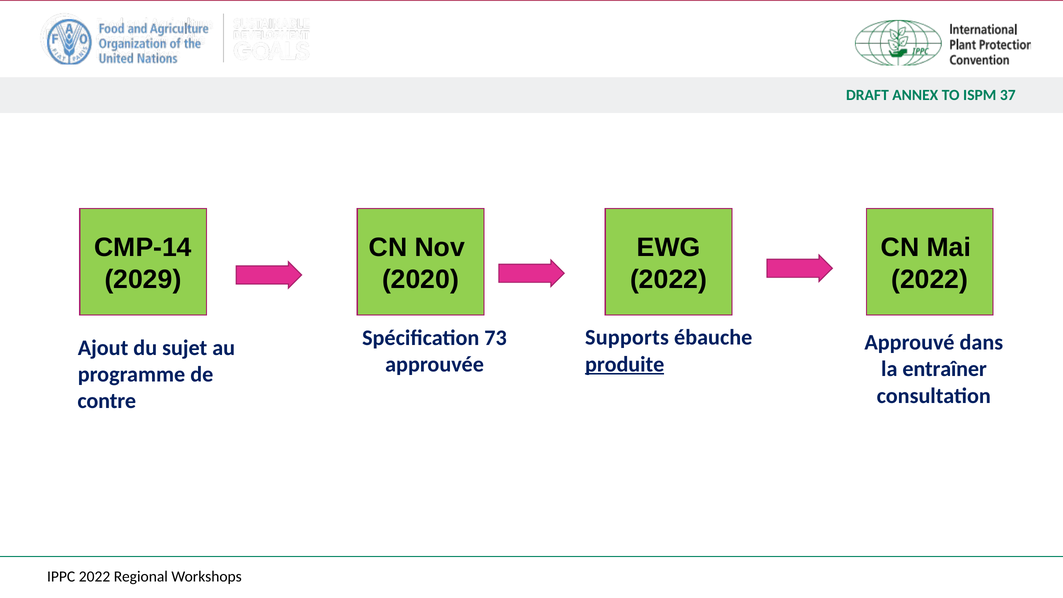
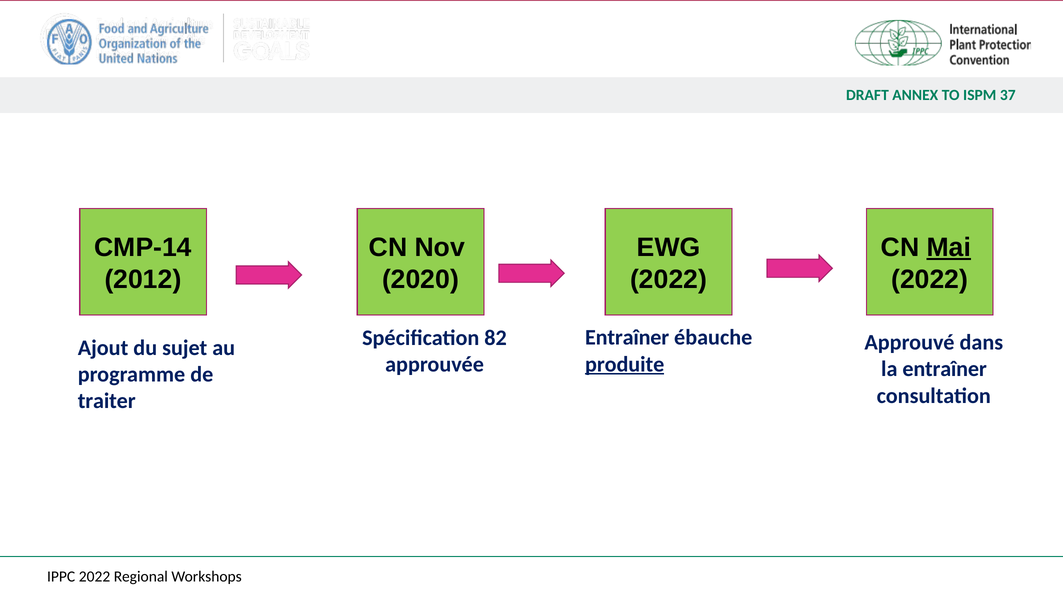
Mai underline: none -> present
2029: 2029 -> 2012
Supports at (627, 338): Supports -> Entraîner
73: 73 -> 82
contre: contre -> traiter
